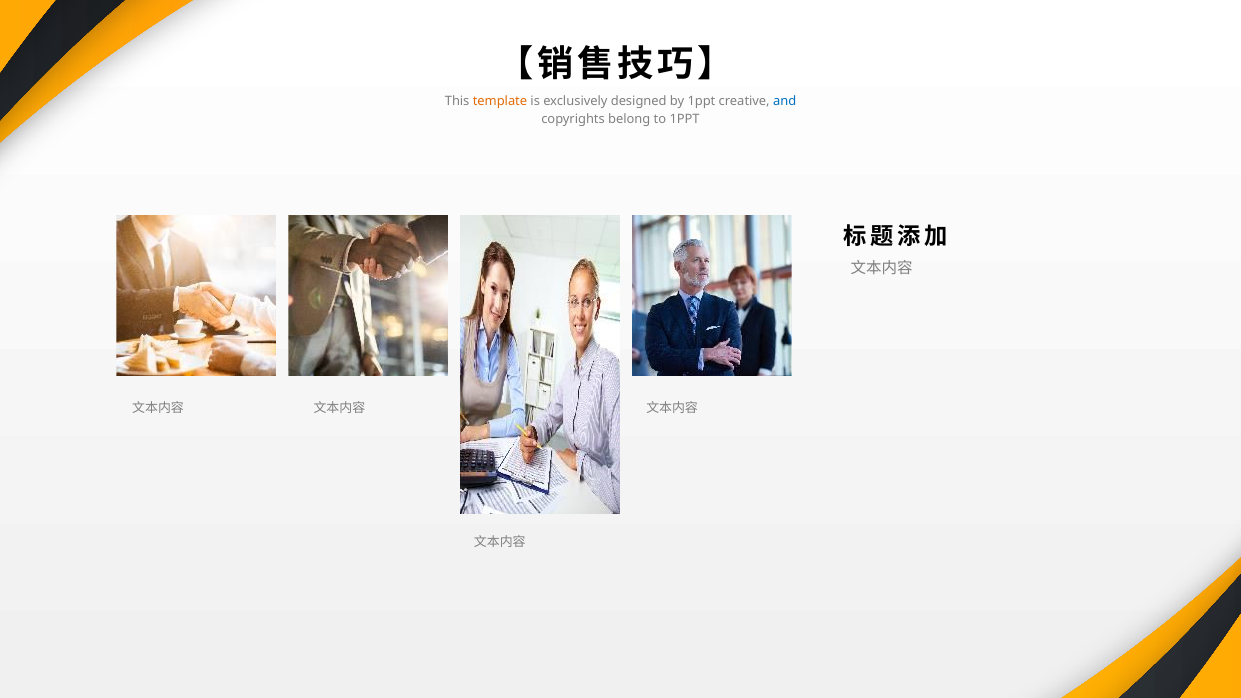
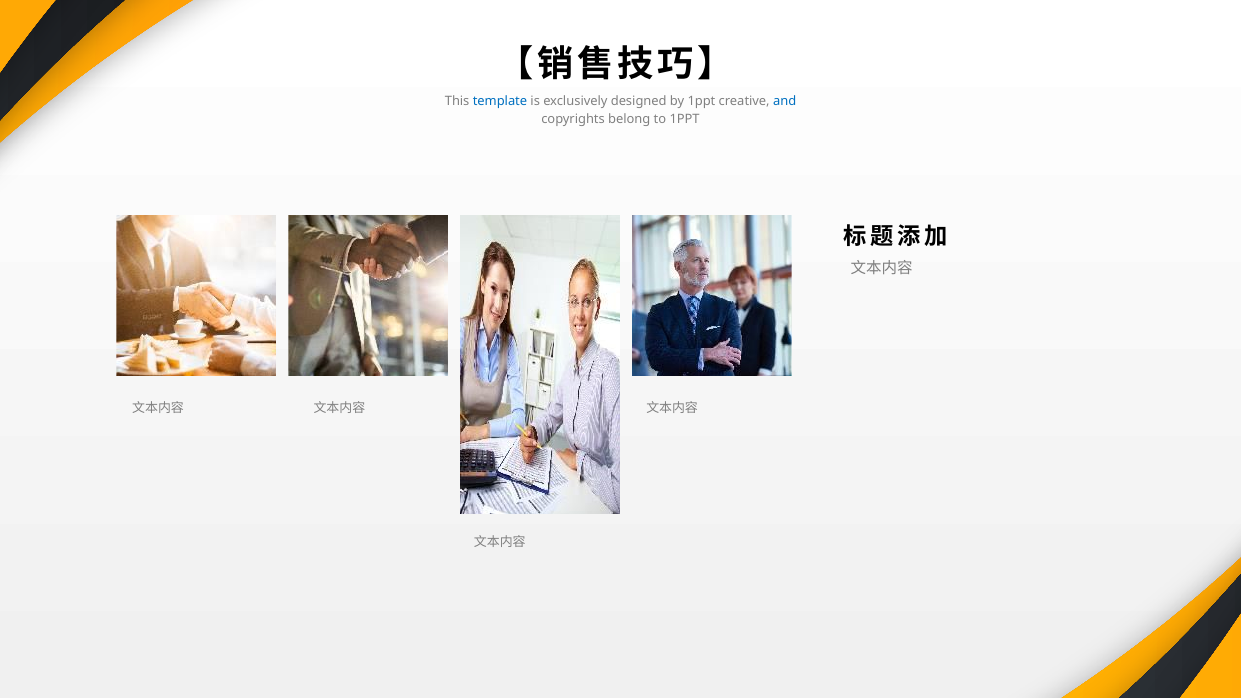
template colour: orange -> blue
